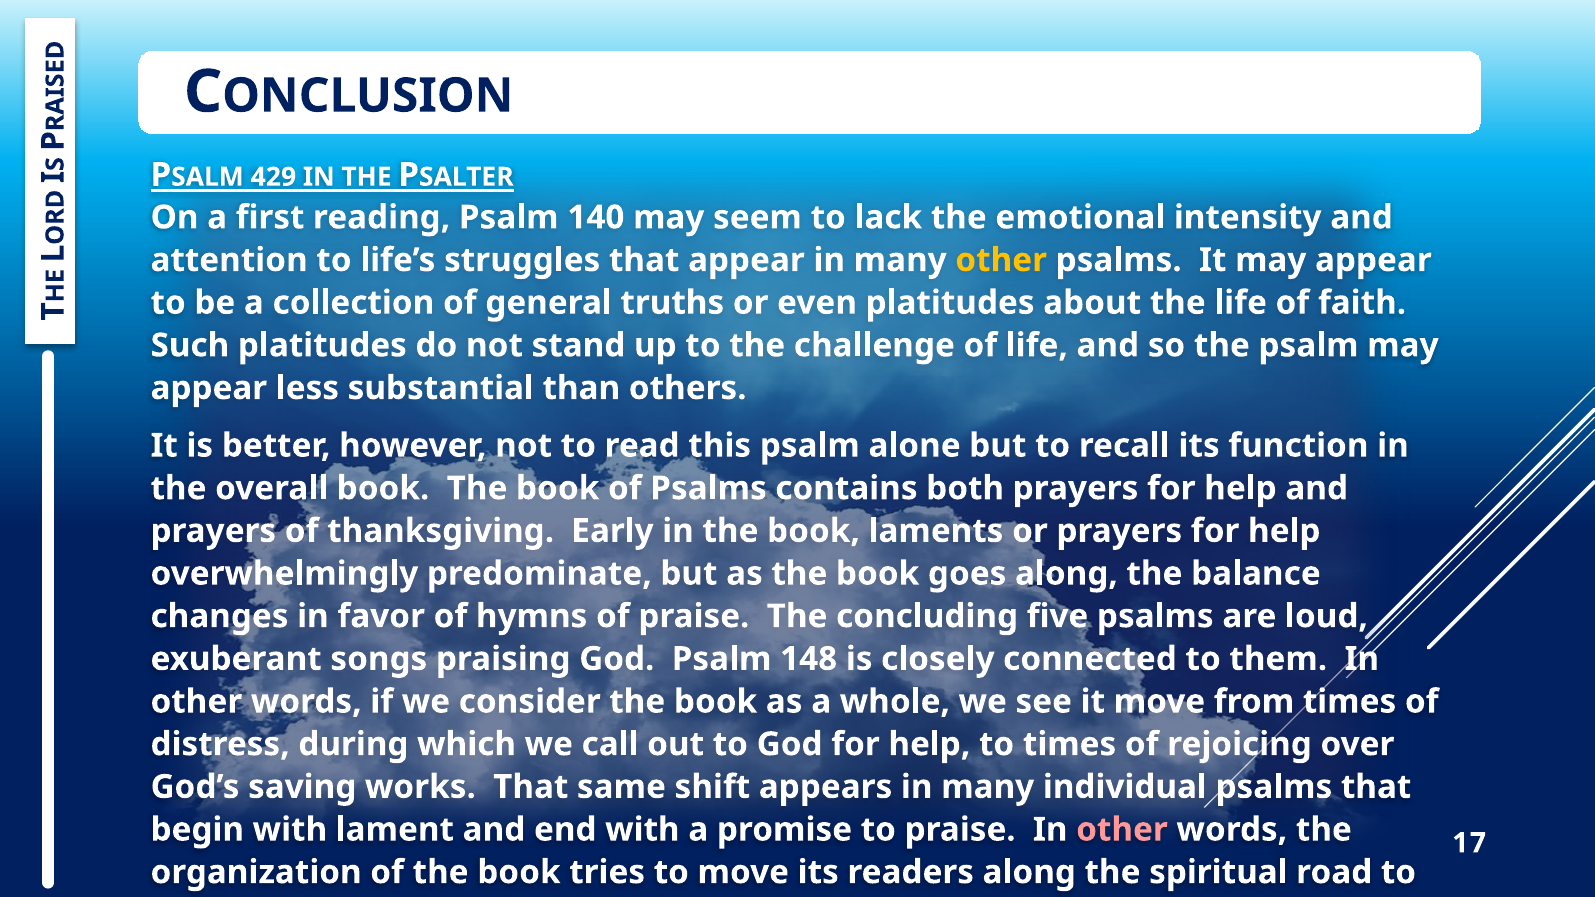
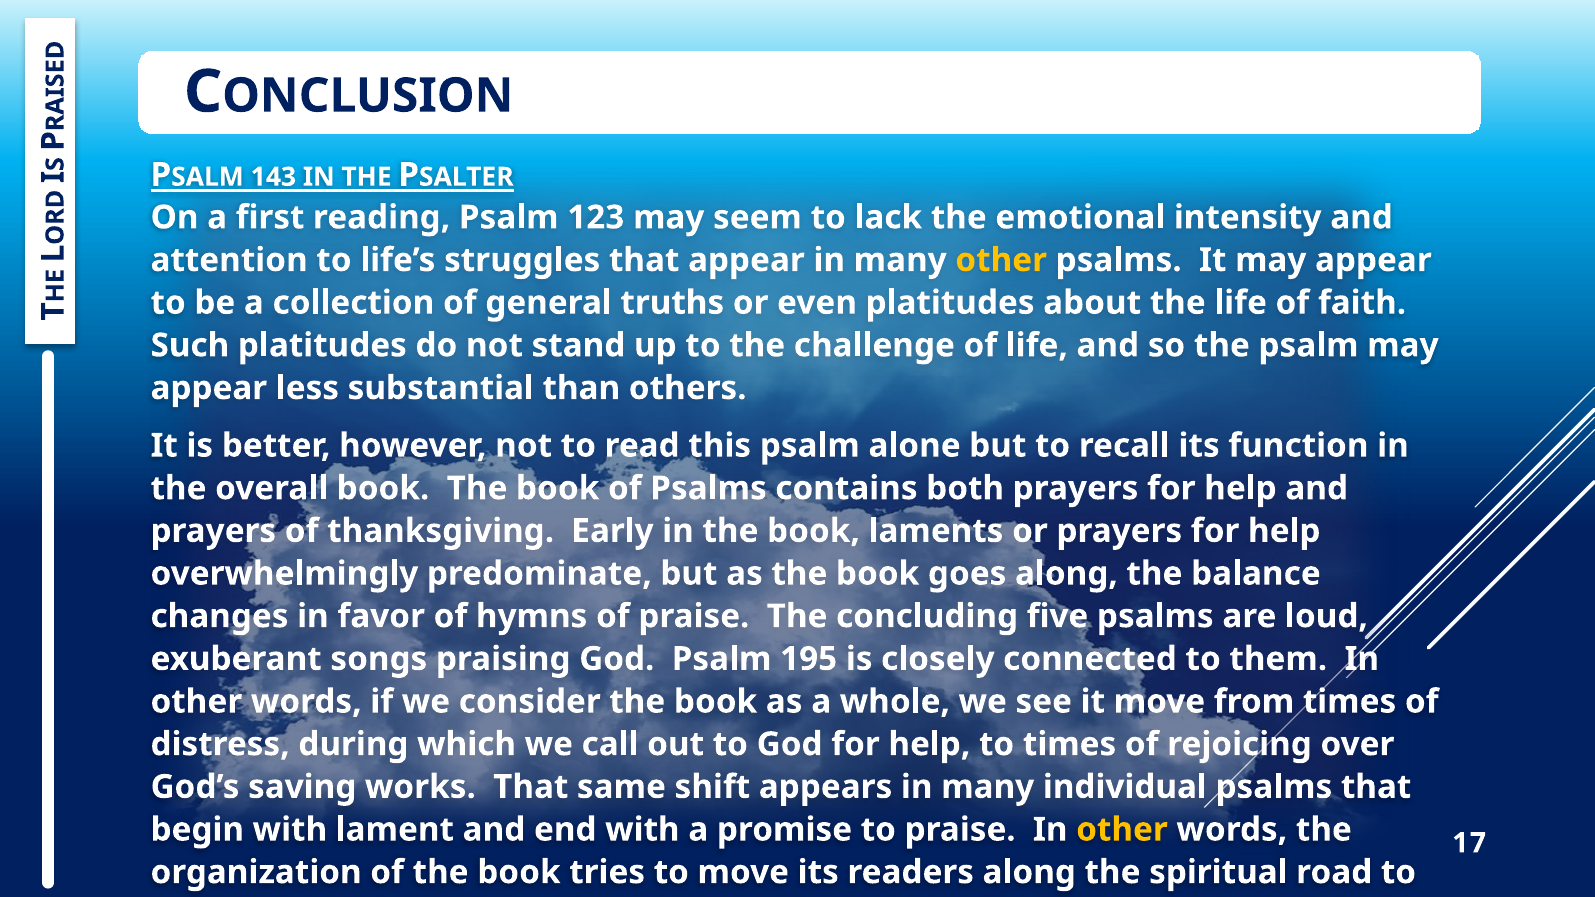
429: 429 -> 143
140: 140 -> 123
148: 148 -> 195
other at (1122, 830) colour: pink -> yellow
